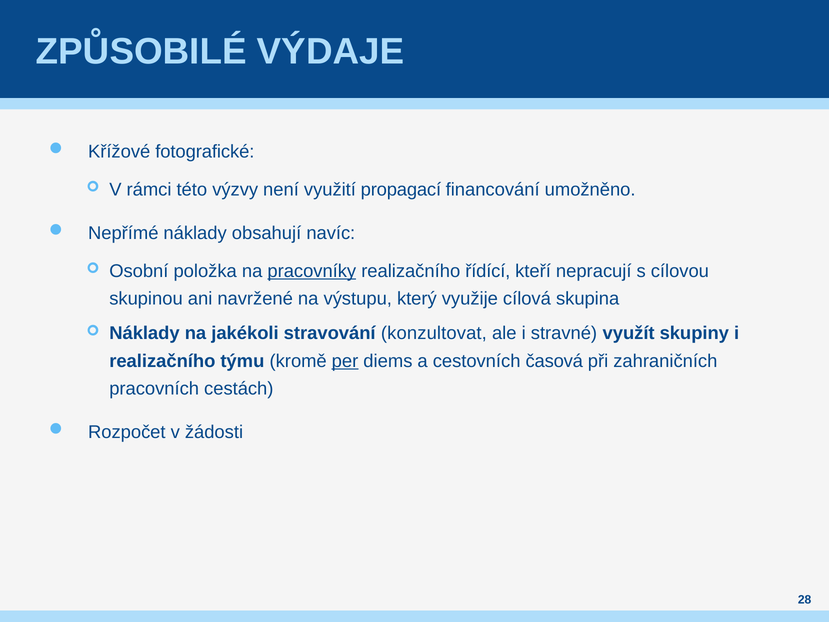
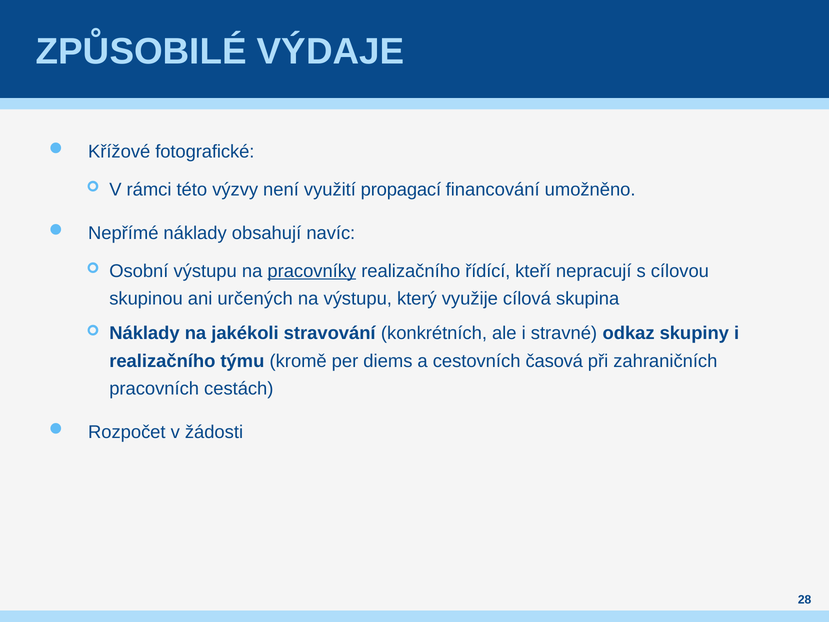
Osobní položka: položka -> výstupu
navržené: navržené -> určených
konzultovat: konzultovat -> konkrétních
využít: využít -> odkaz
per underline: present -> none
